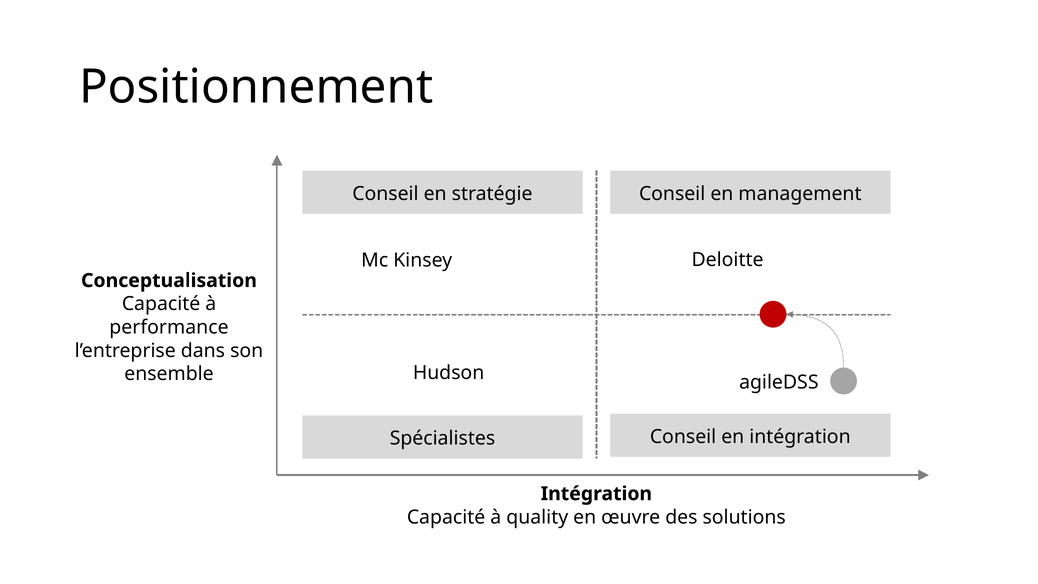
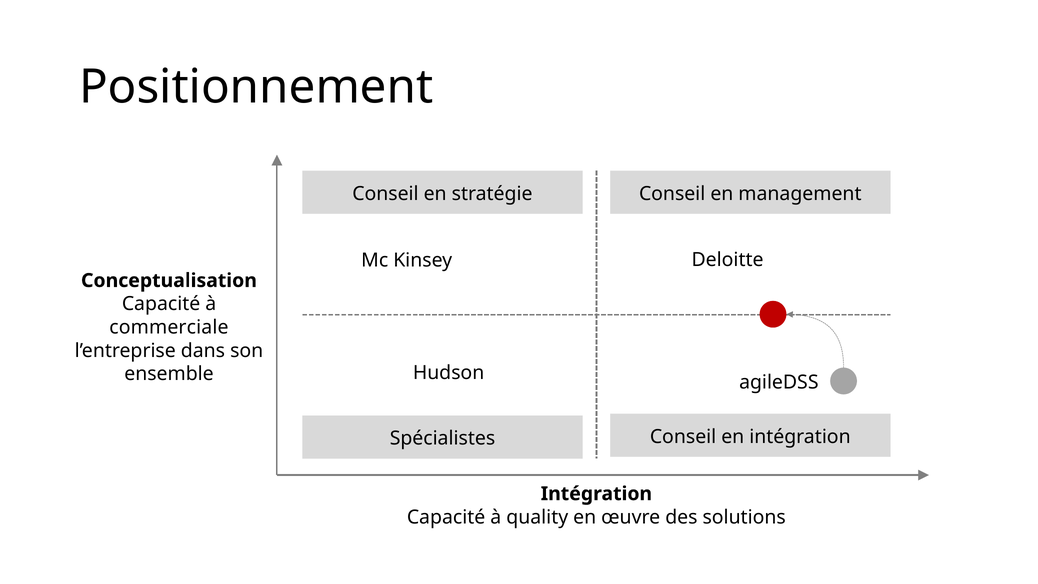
performance: performance -> commerciale
